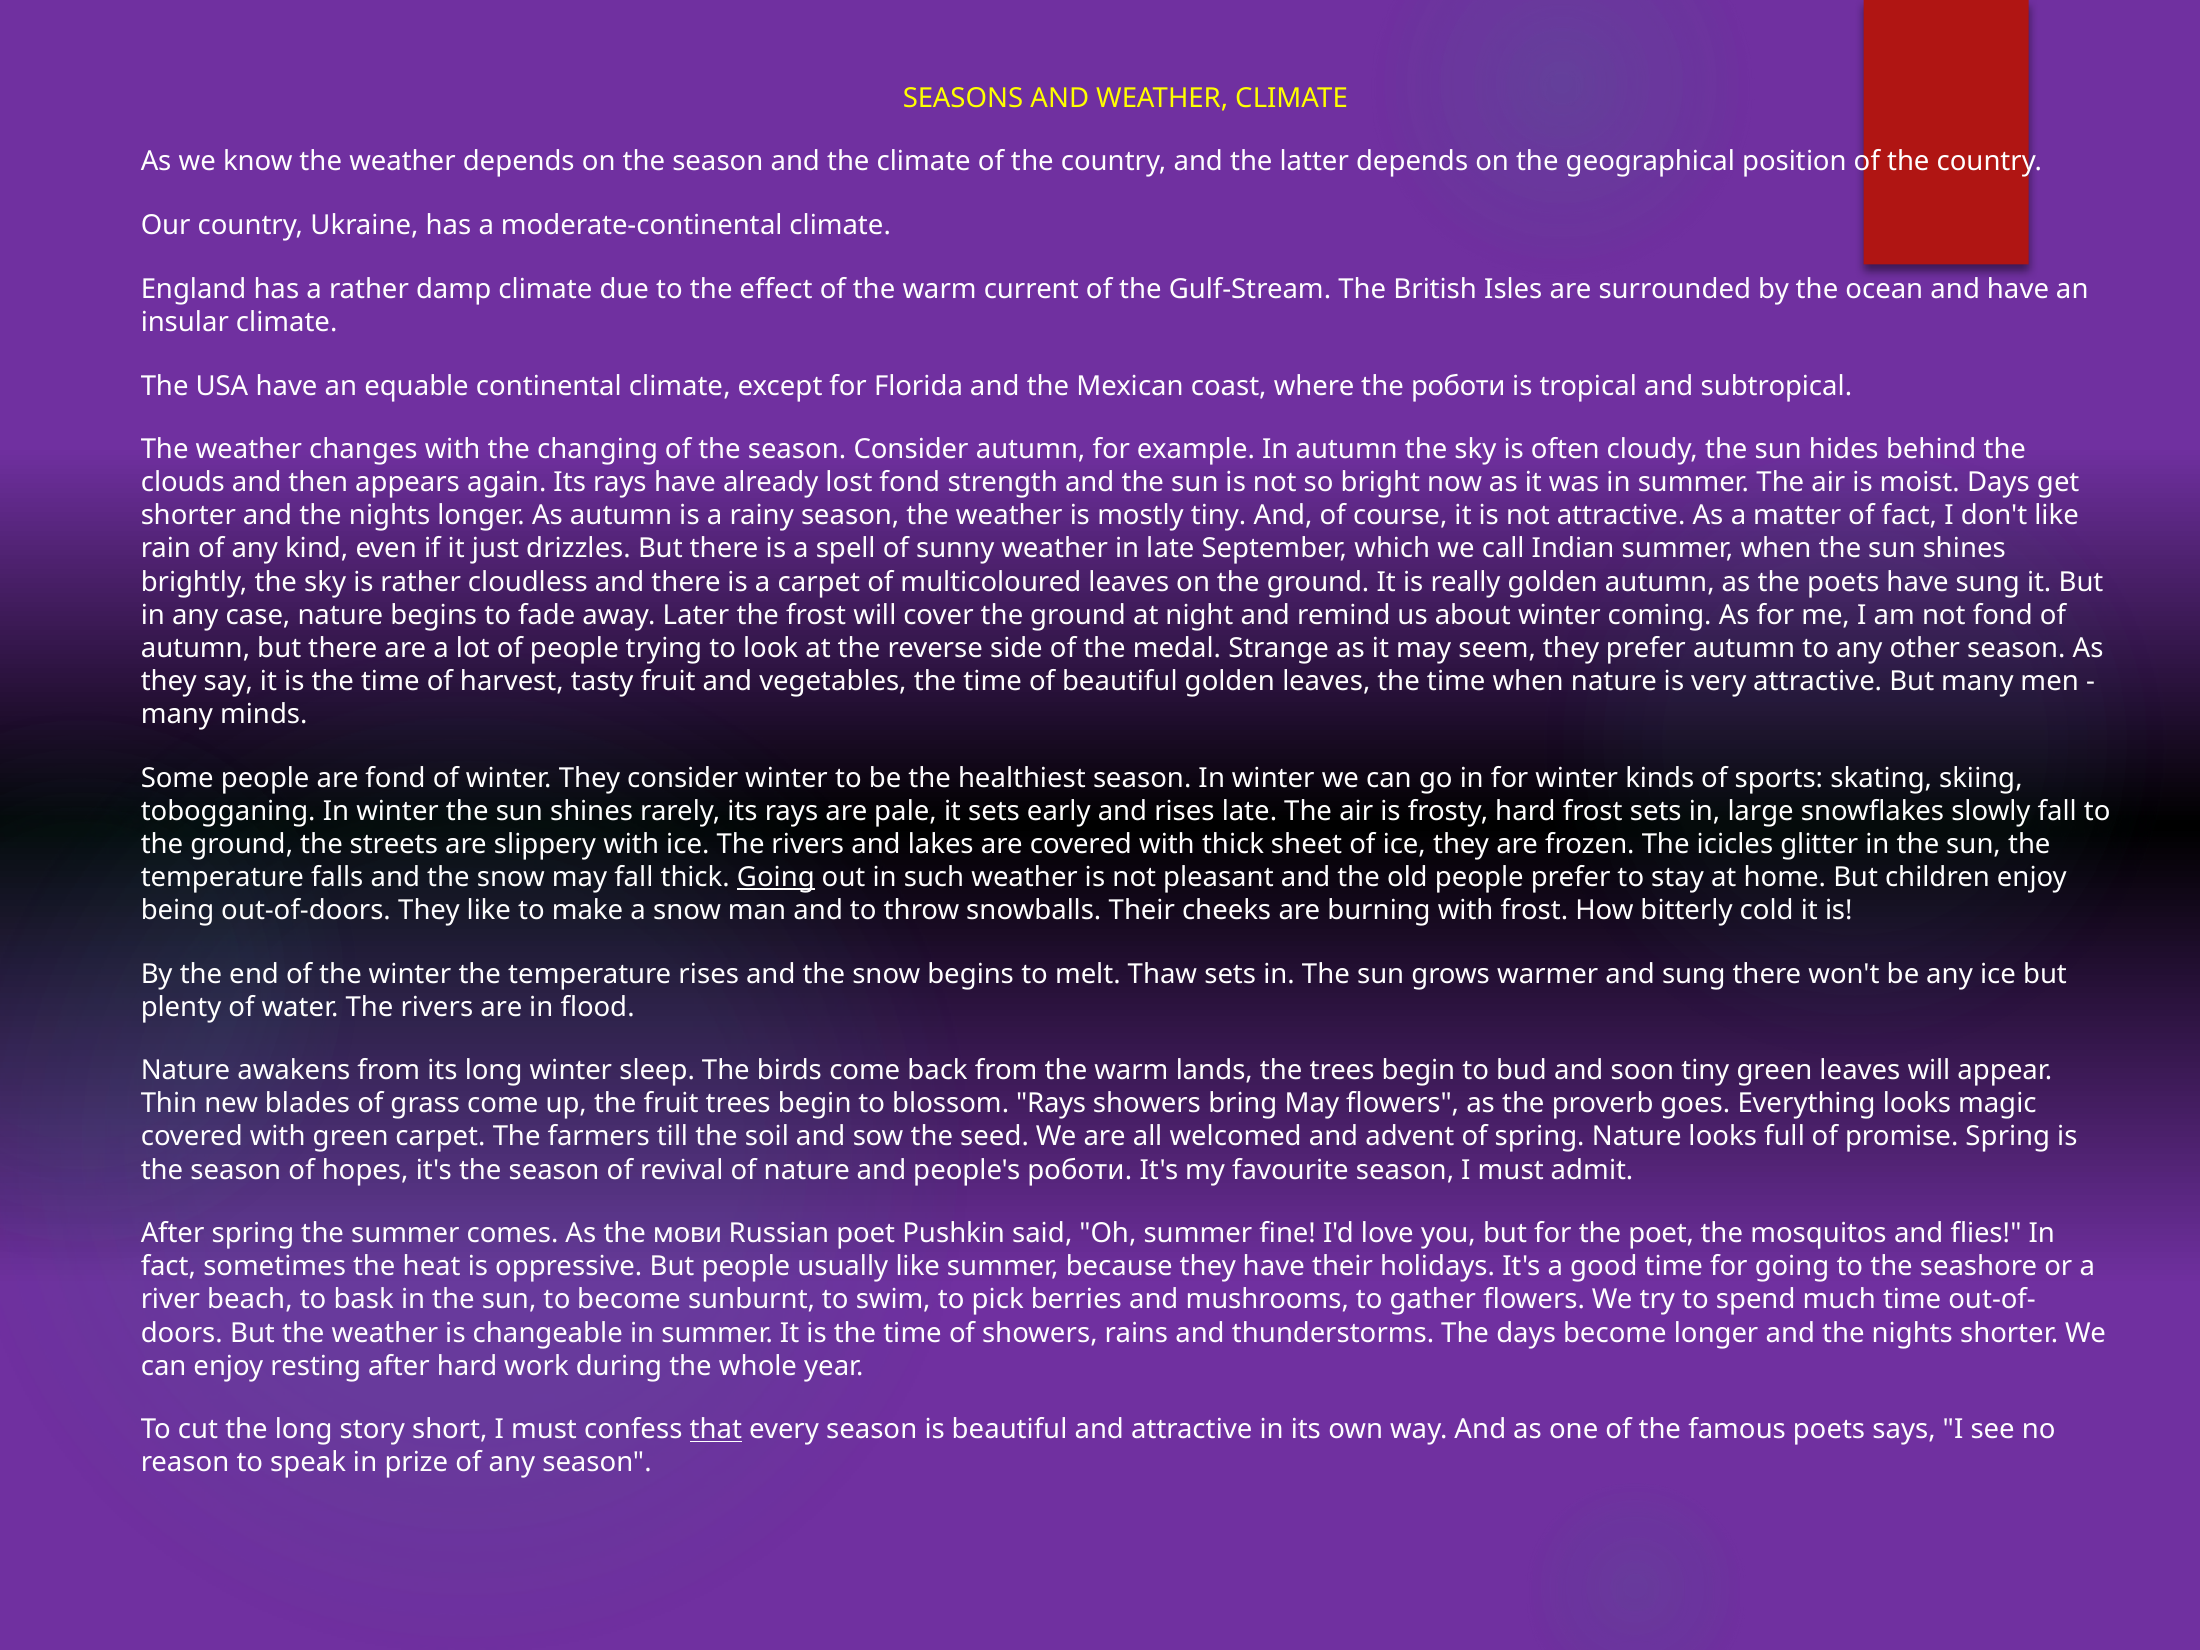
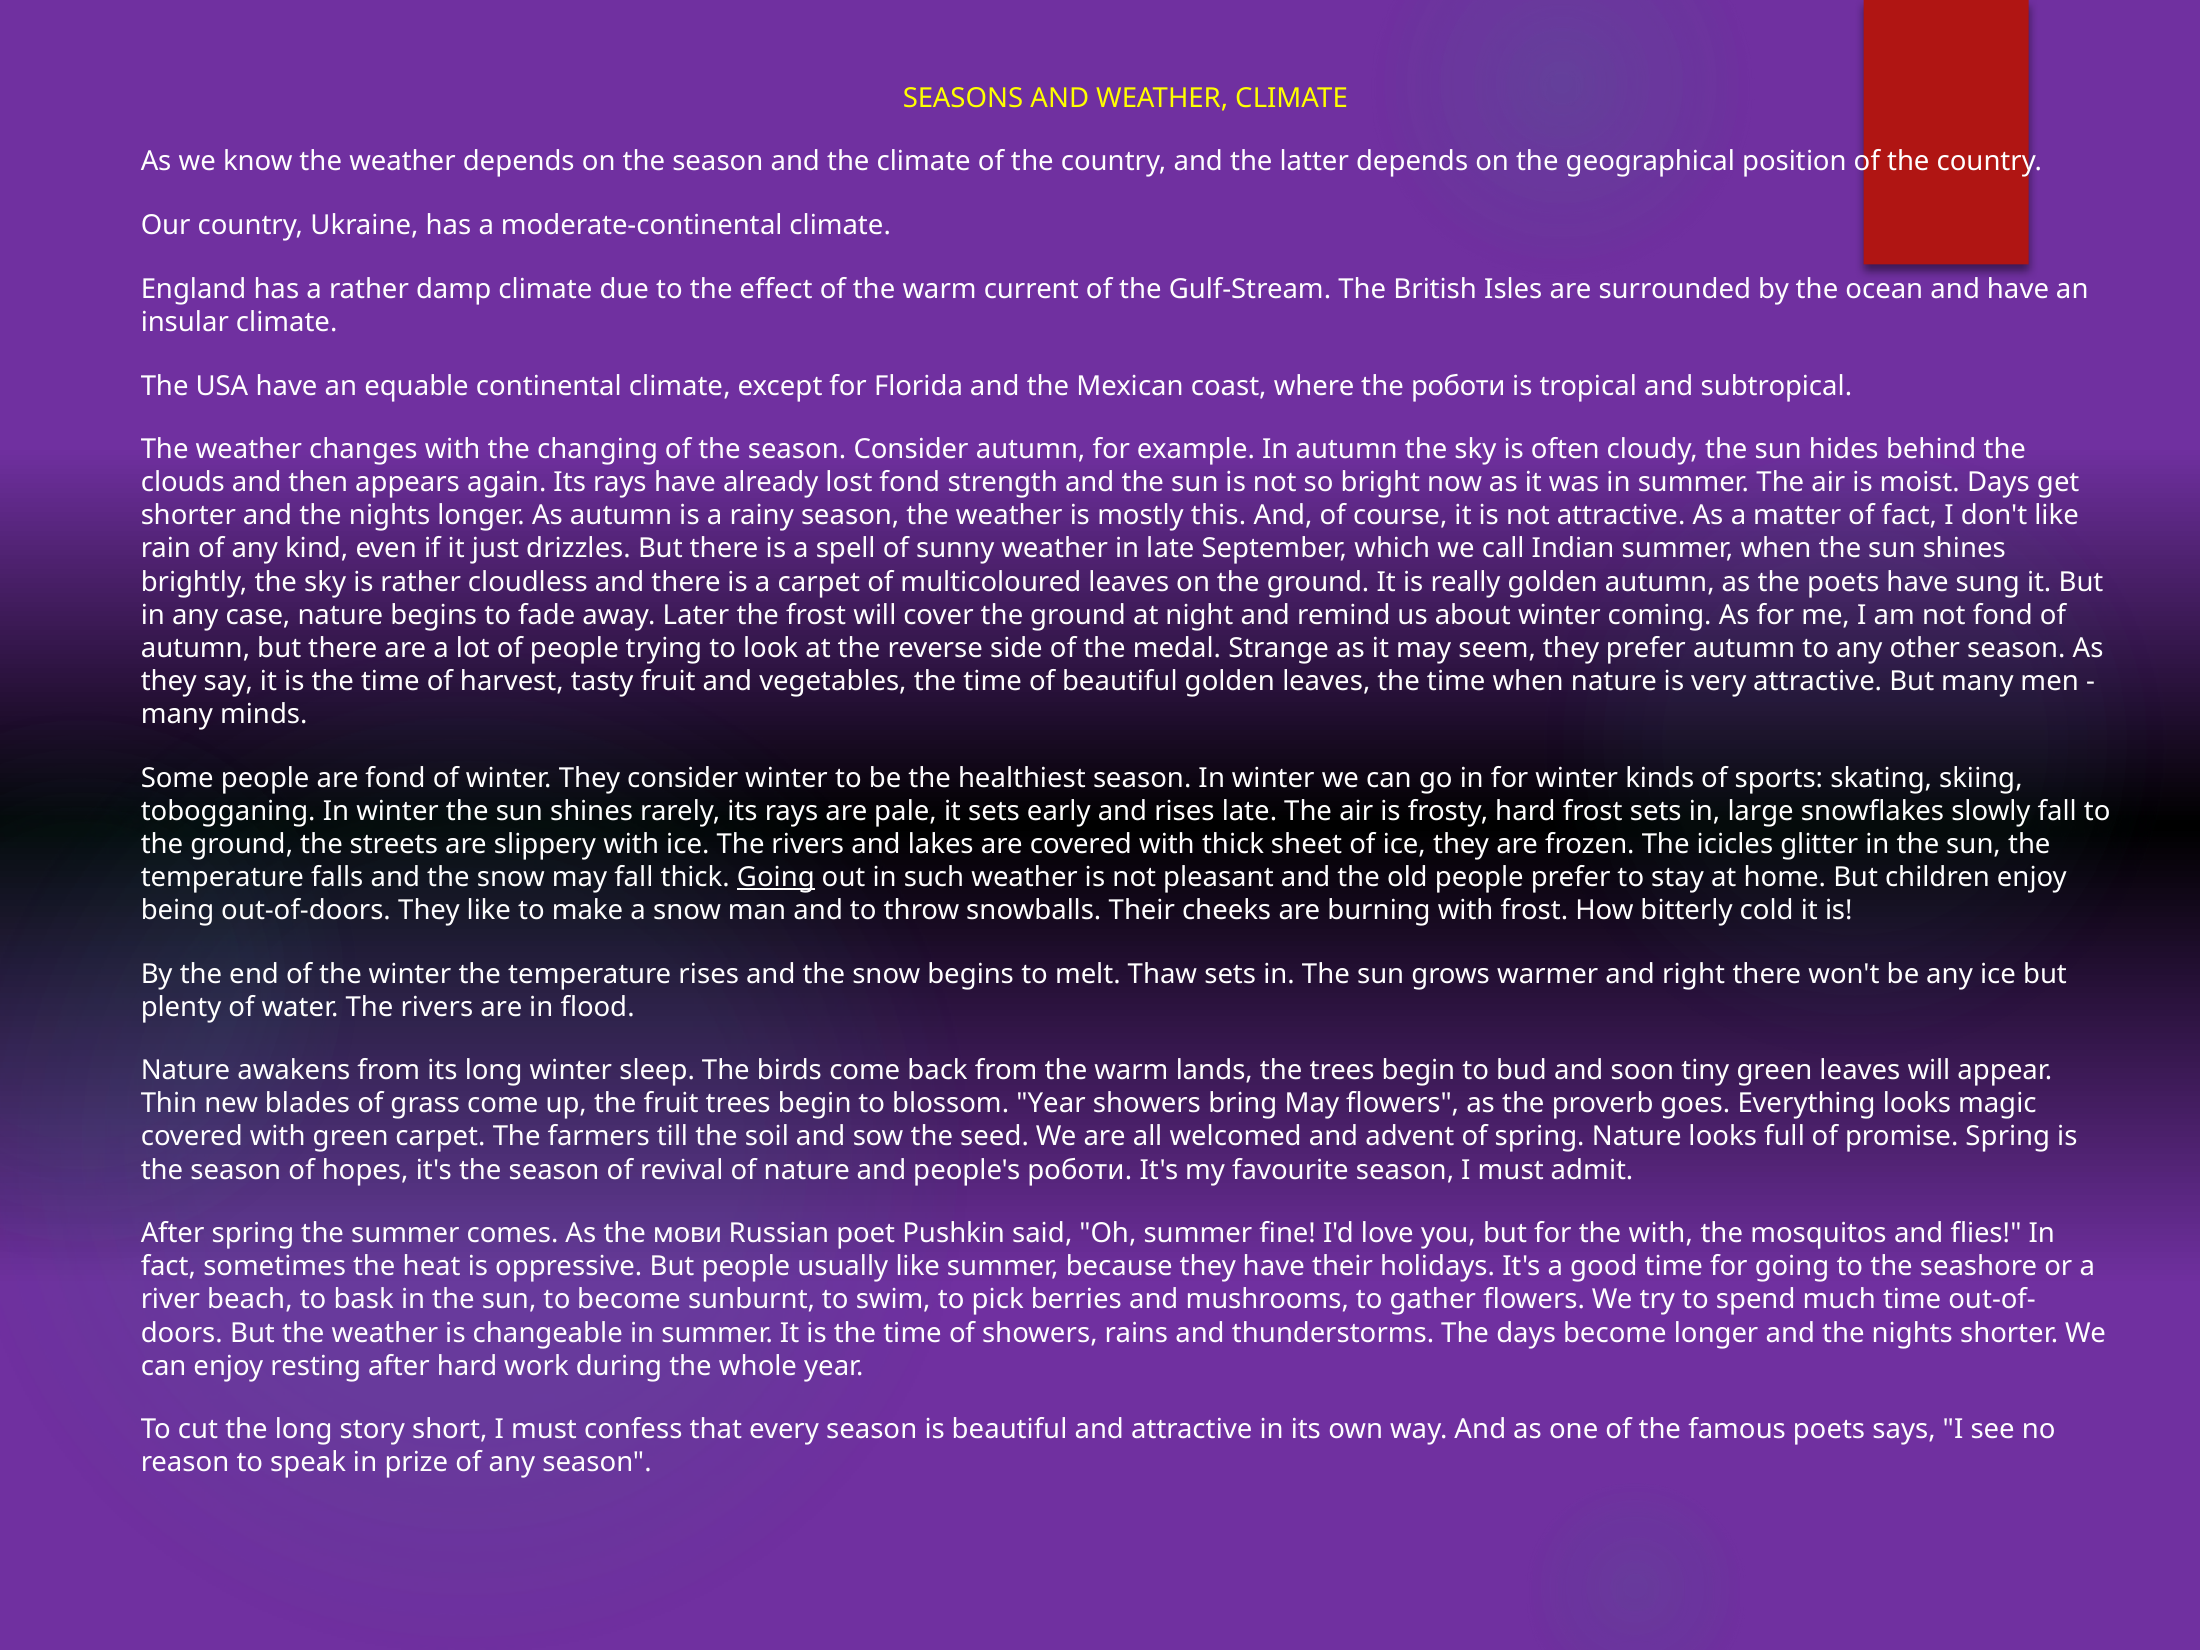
mostly tiny: tiny -> this
and sung: sung -> right
blossom Rays: Rays -> Year
the poet: poet -> with
that underline: present -> none
